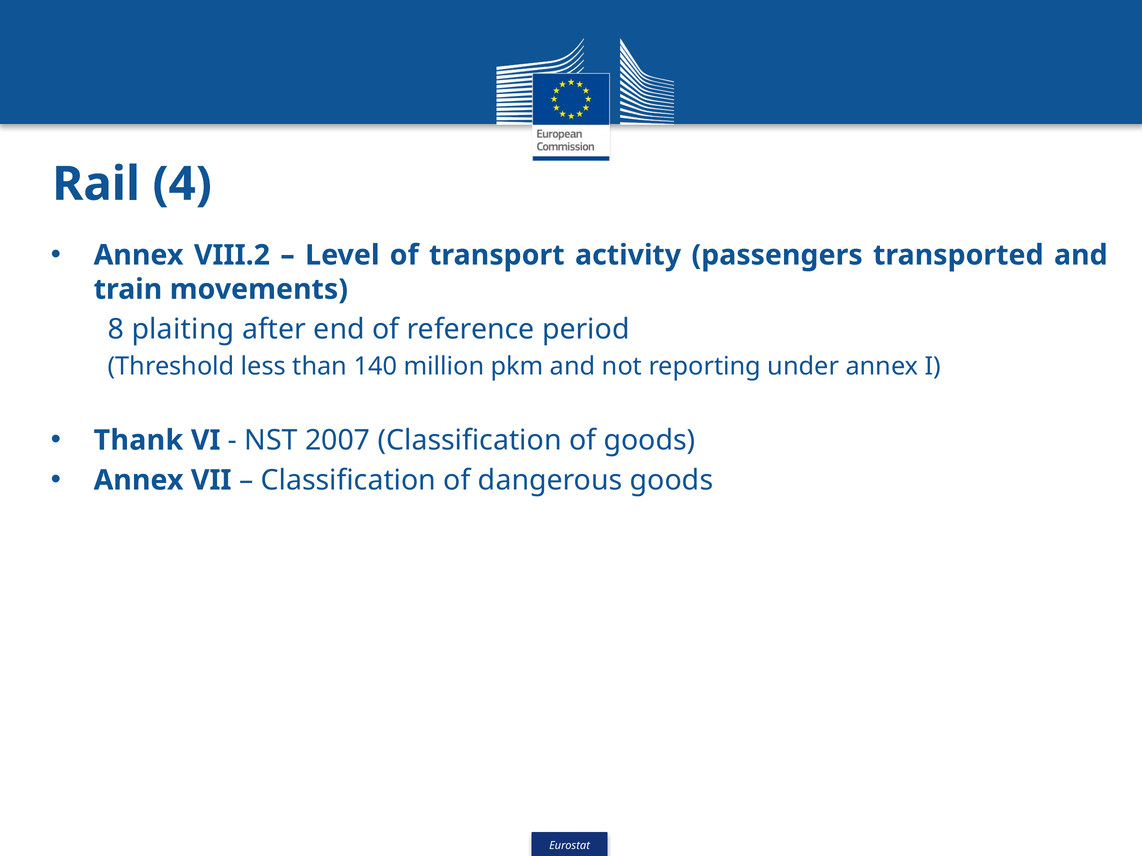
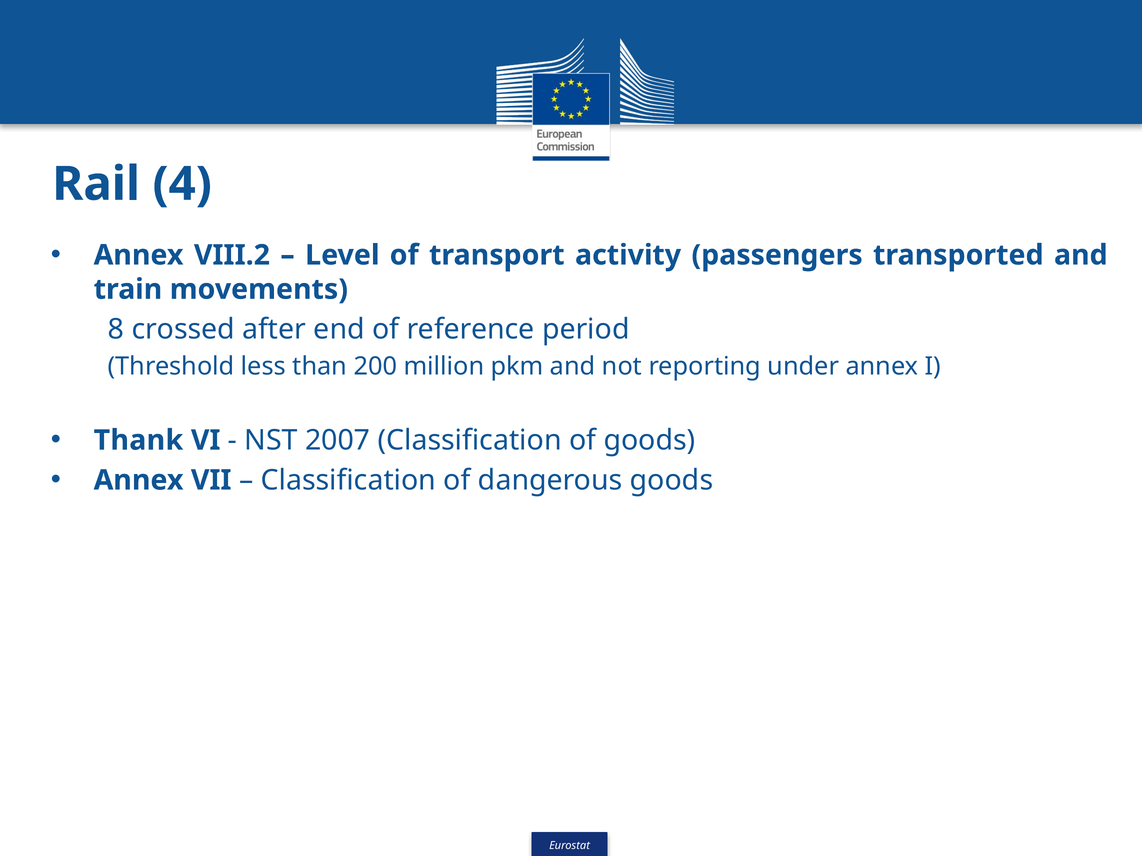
plaiting: plaiting -> crossed
140: 140 -> 200
